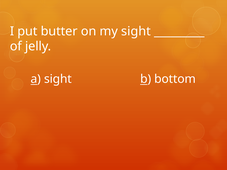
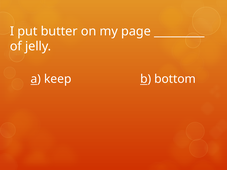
my sight: sight -> page
a sight: sight -> keep
